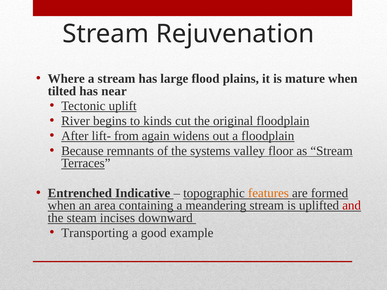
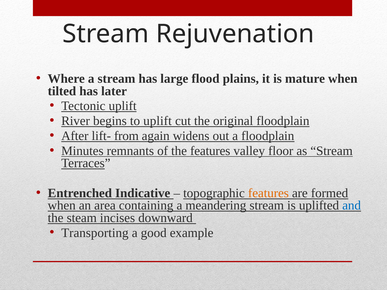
near: near -> later
to kinds: kinds -> uplift
Because: Because -> Minutes
the systems: systems -> features
and colour: red -> blue
